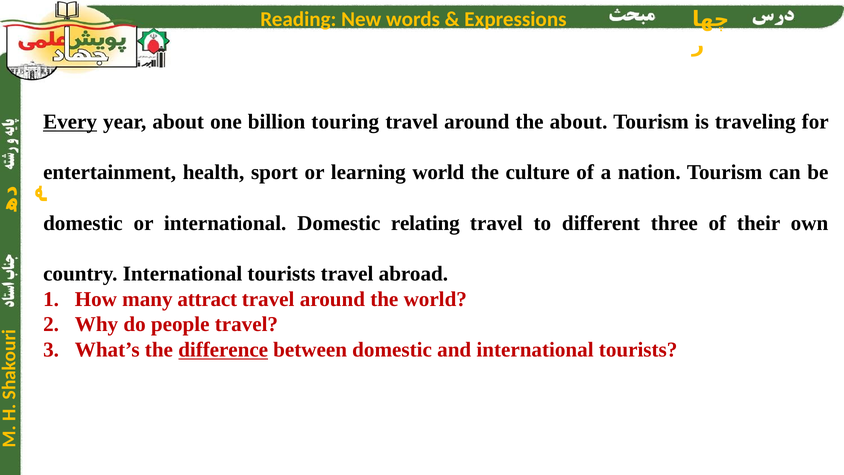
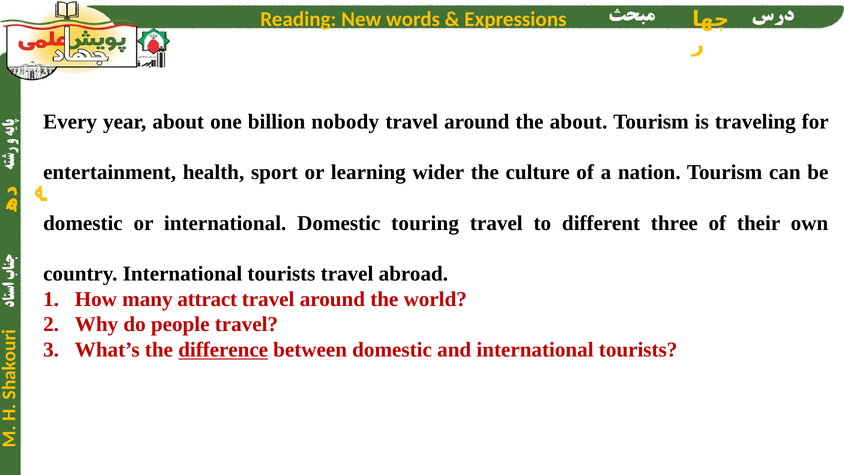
Every underline: present -> none
touring: touring -> nobody
learning world: world -> wider
relating: relating -> touring
